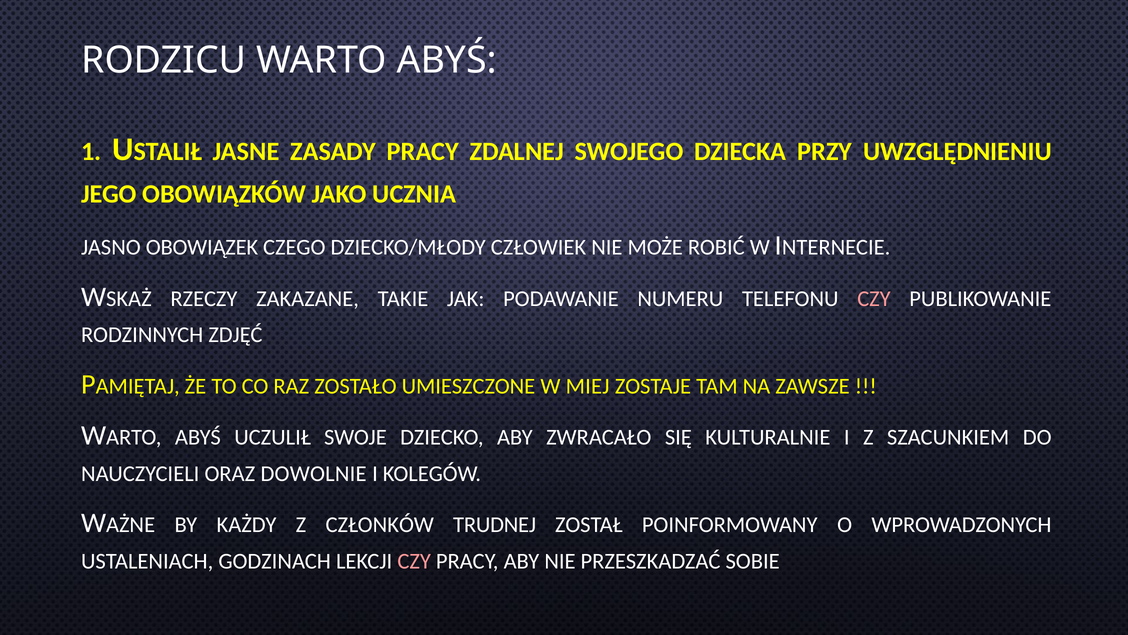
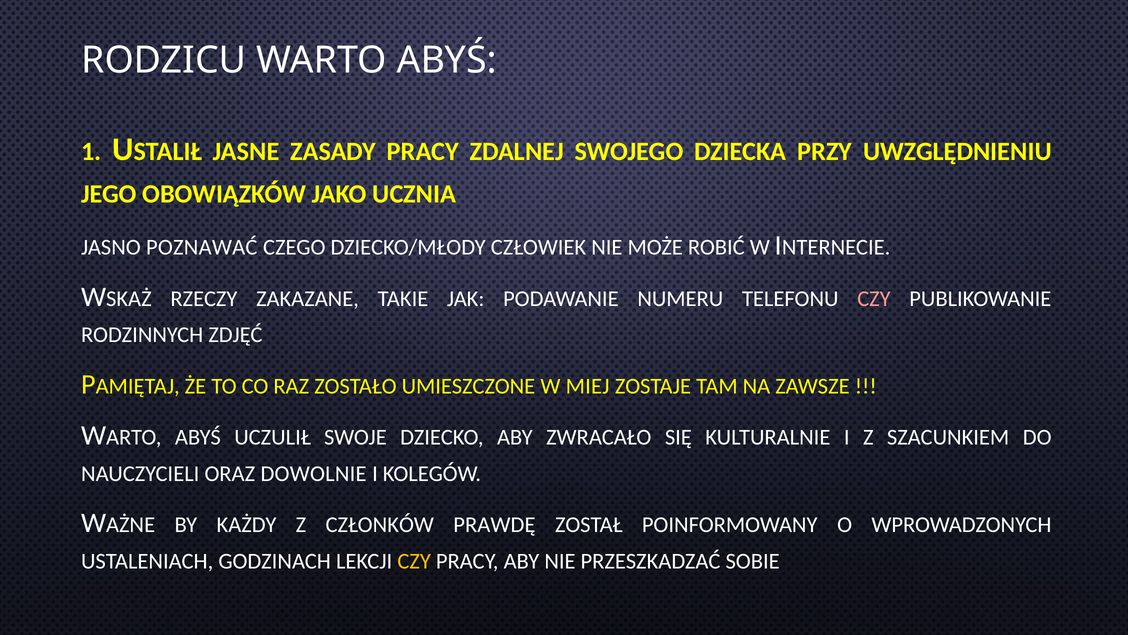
OBOWIĄZEK: OBOWIĄZEK -> POZNAWAĆ
TRUDNEJ: TRUDNEJ -> PRAWDĘ
CZY at (414, 561) colour: pink -> yellow
